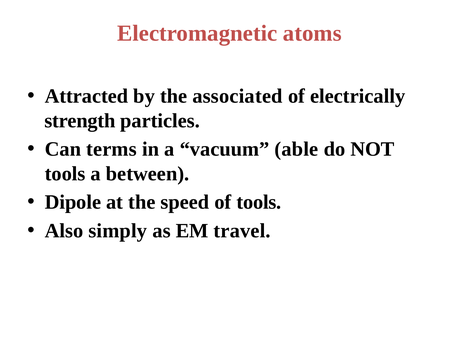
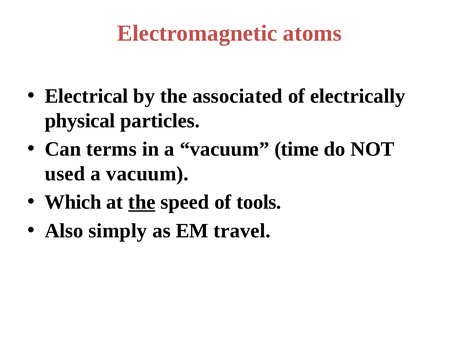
Attracted: Attracted -> Electrical
strength: strength -> physical
able: able -> time
tools at (65, 174): tools -> used
between at (148, 174): between -> vacuum
Dipole: Dipole -> Which
the at (142, 202) underline: none -> present
